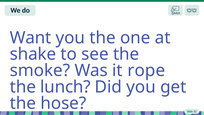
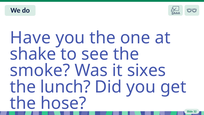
Want: Want -> Have
rope: rope -> sixes
